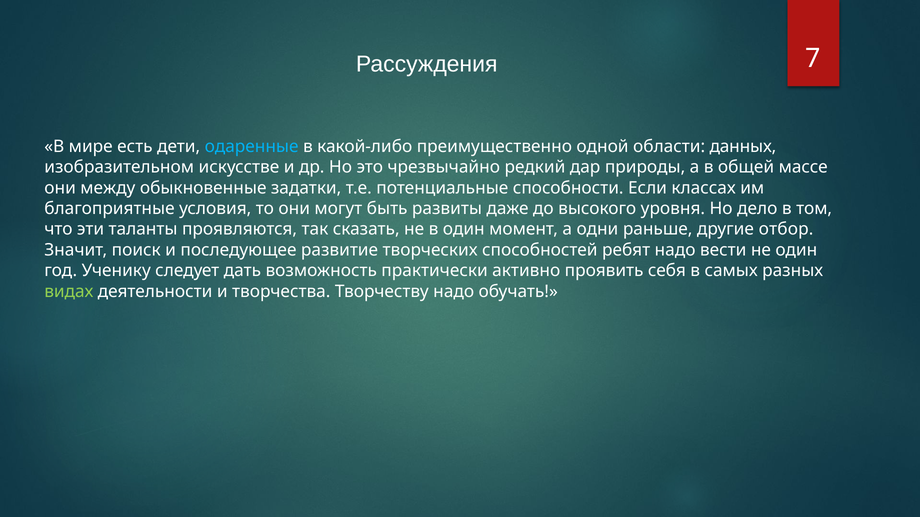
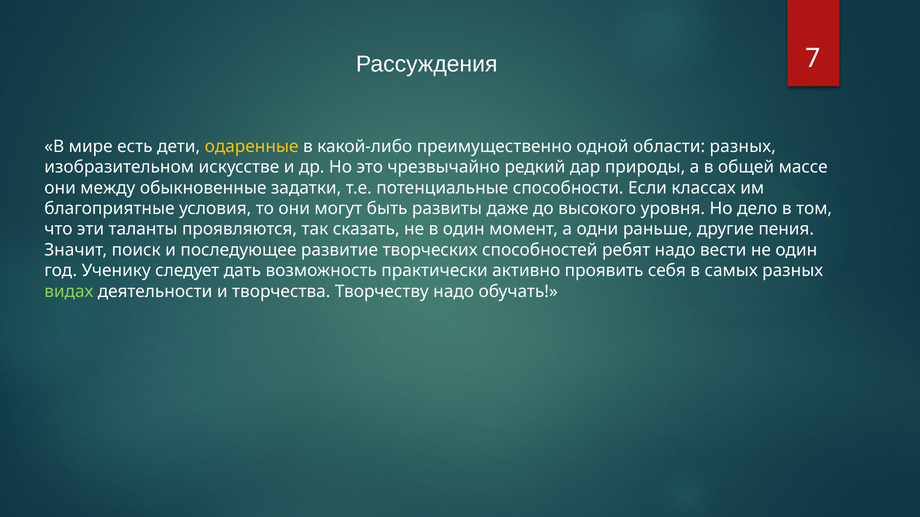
одаренные colour: light blue -> yellow
области данных: данных -> разных
отбор: отбор -> пения
